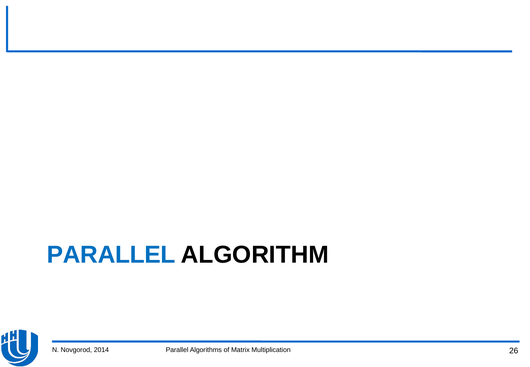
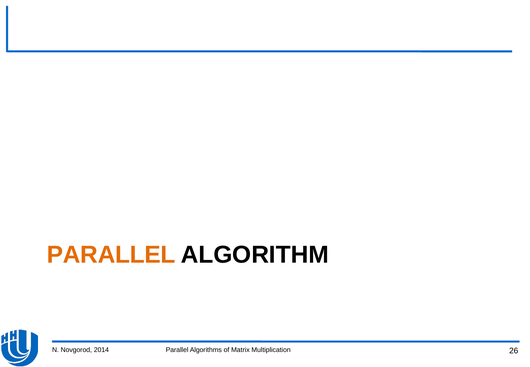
PARALLEL at (111, 255) colour: blue -> orange
